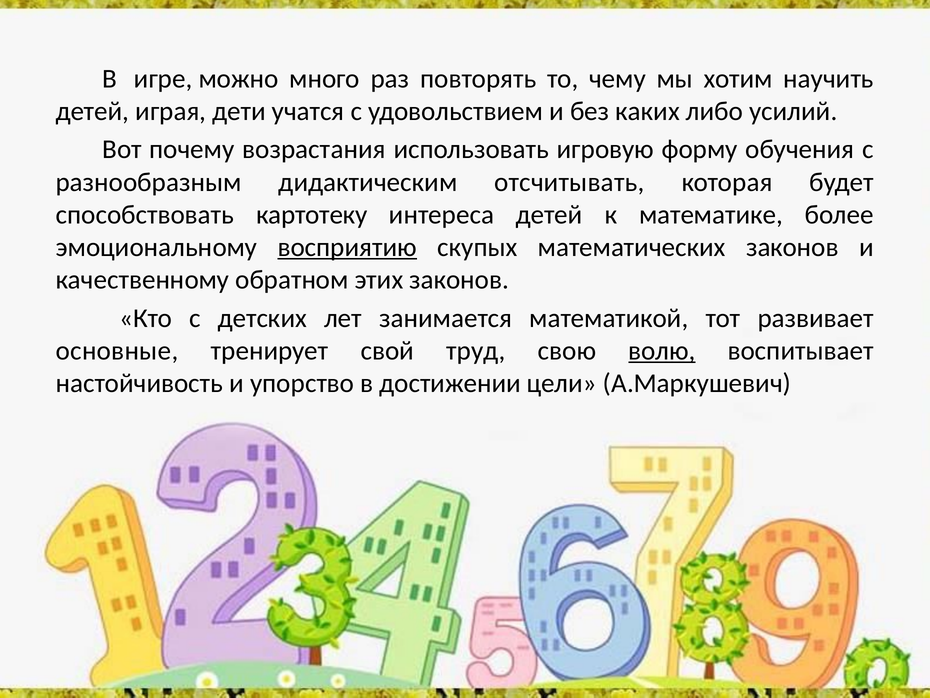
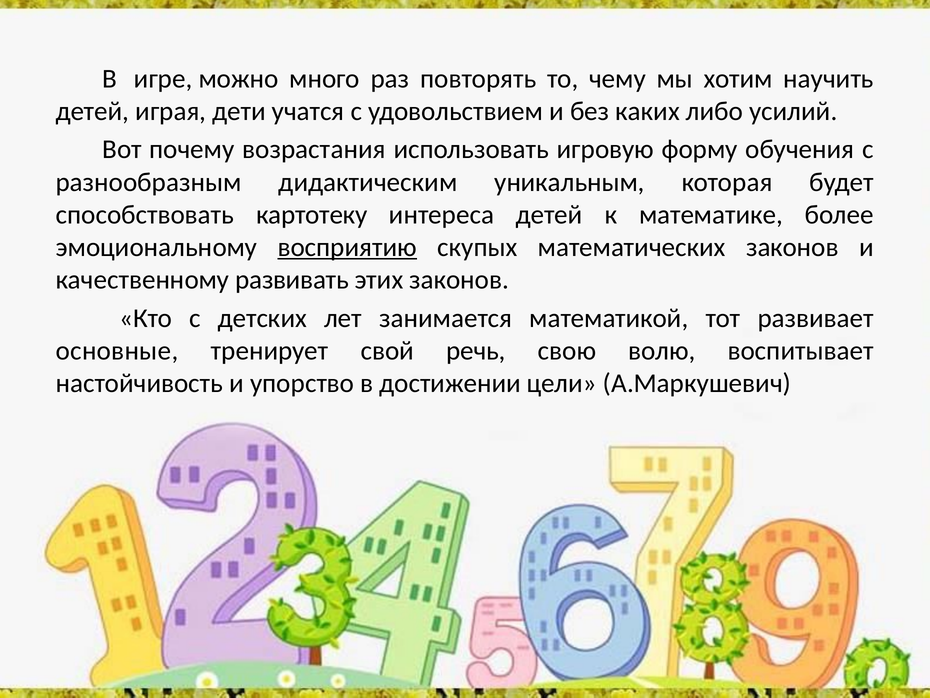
отсчитывать: отсчитывать -> уникальным
обратном: обратном -> развивать
труд: труд -> речь
волю underline: present -> none
